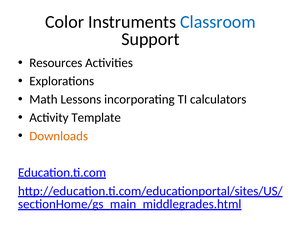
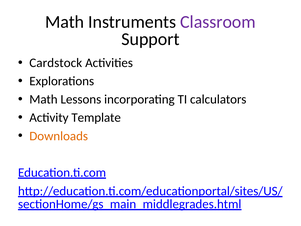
Color at (65, 22): Color -> Math
Classroom colour: blue -> purple
Resources: Resources -> Cardstock
